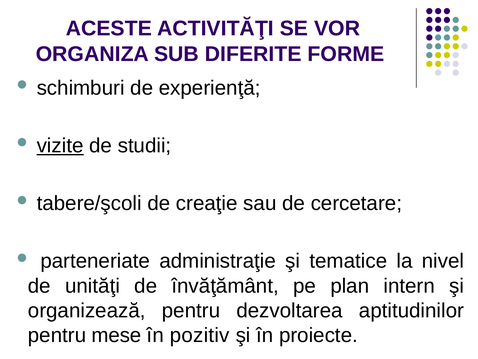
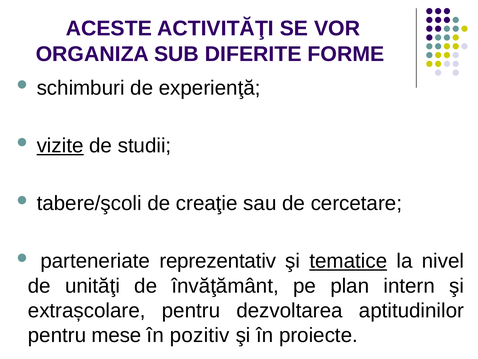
administraţie: administraţie -> reprezentativ
tematice underline: none -> present
organizează: organizează -> extrașcolare
